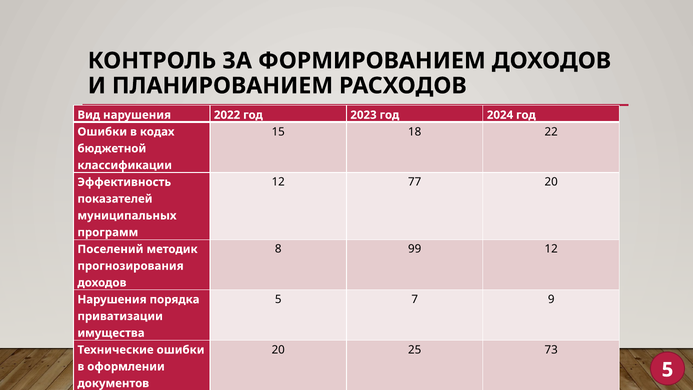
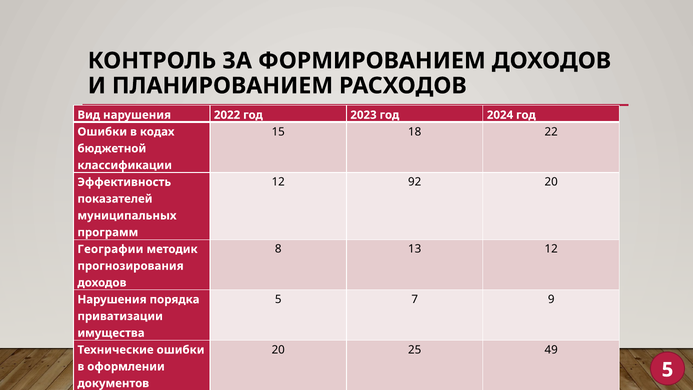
77: 77 -> 92
99: 99 -> 13
Поселений: Поселений -> Географии
73: 73 -> 49
